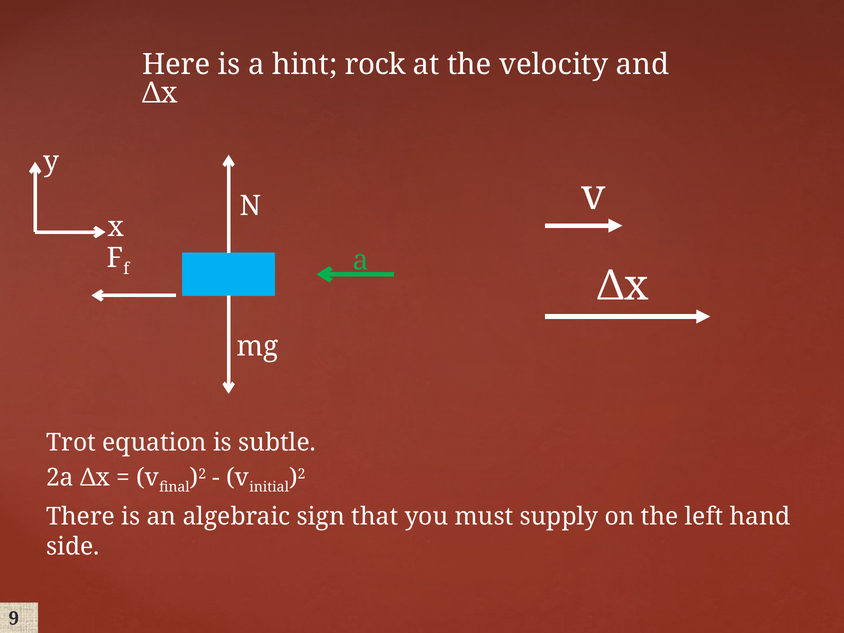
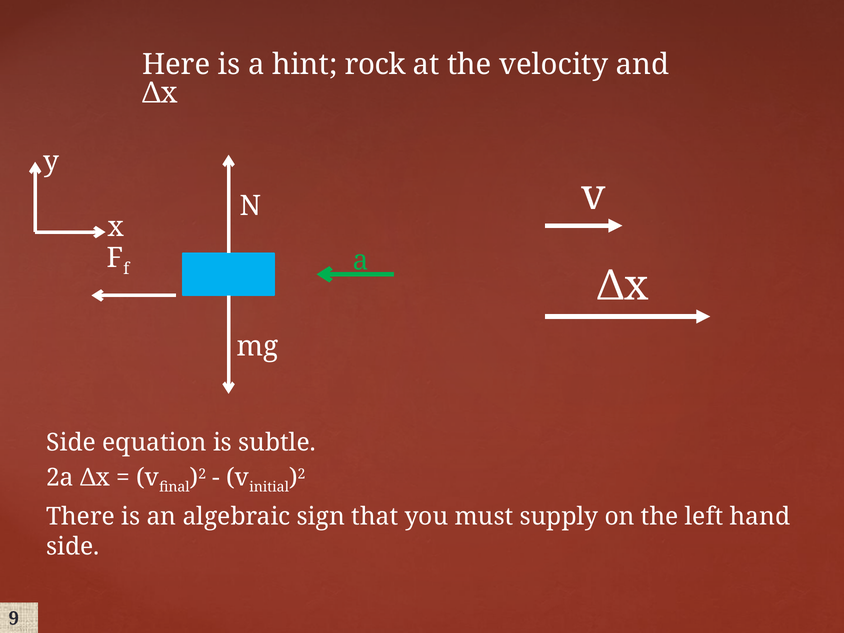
Trot at (71, 443): Trot -> Side
